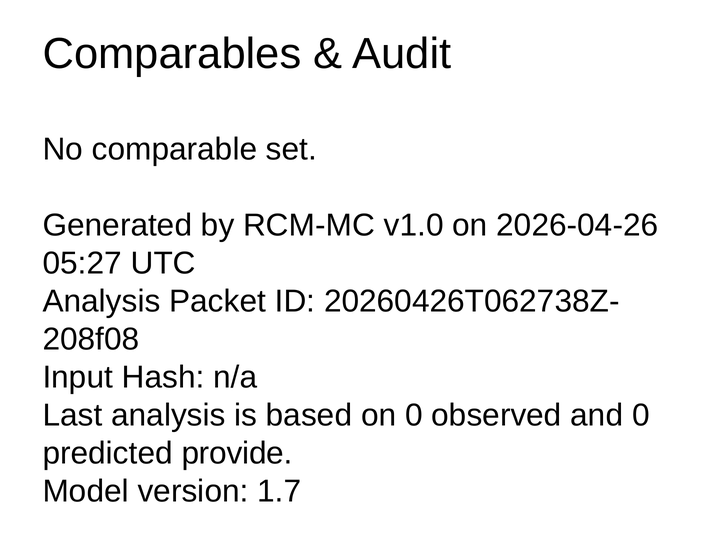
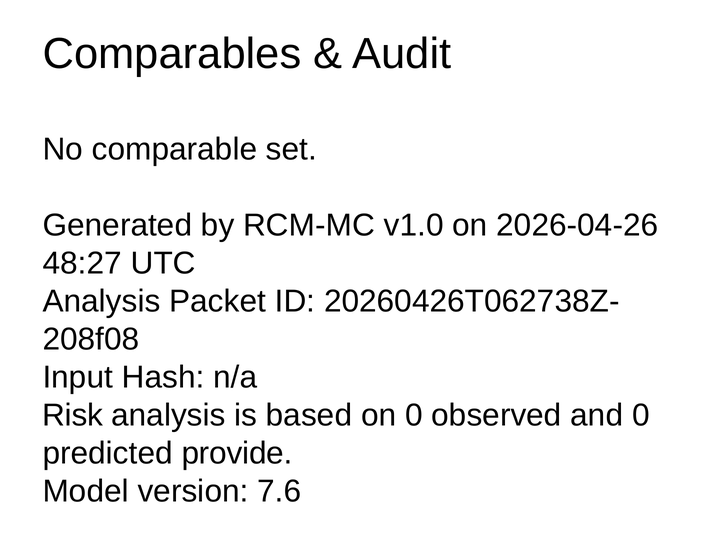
05:27: 05:27 -> 48:27
Last: Last -> Risk
1.7: 1.7 -> 7.6
